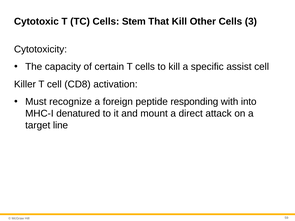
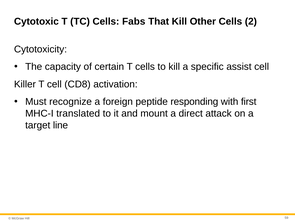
Stem: Stem -> Fabs
3: 3 -> 2
into: into -> first
denatured: denatured -> translated
